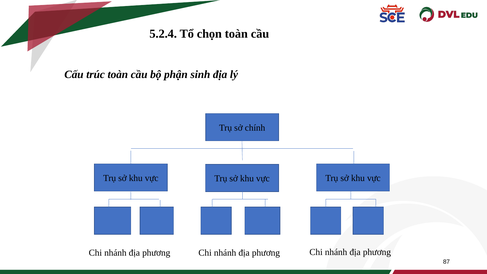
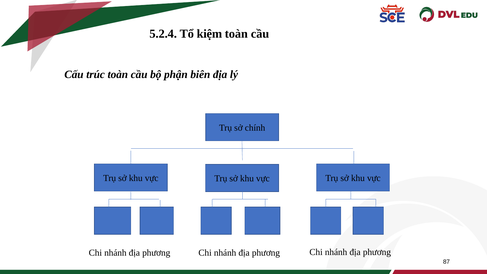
chọn: chọn -> kiệm
sinh: sinh -> biên
